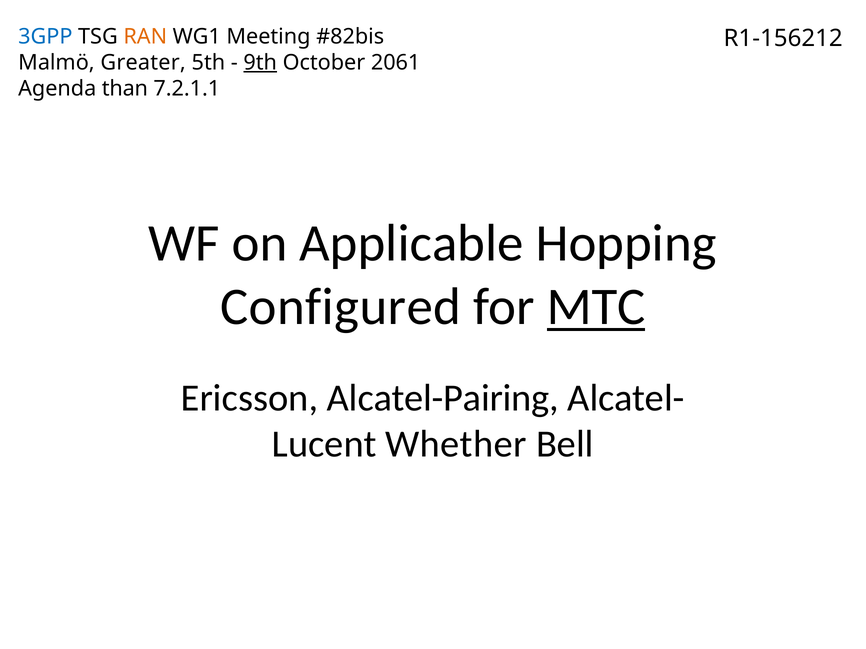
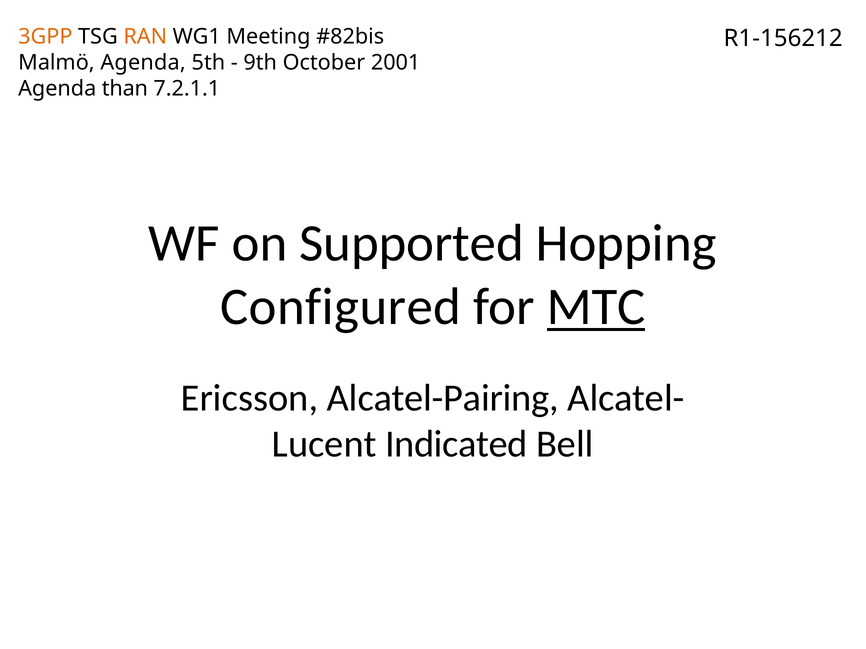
3GPP colour: blue -> orange
Malmö Greater: Greater -> Agenda
9th underline: present -> none
2061: 2061 -> 2001
Applicable: Applicable -> Supported
Whether: Whether -> Indicated
